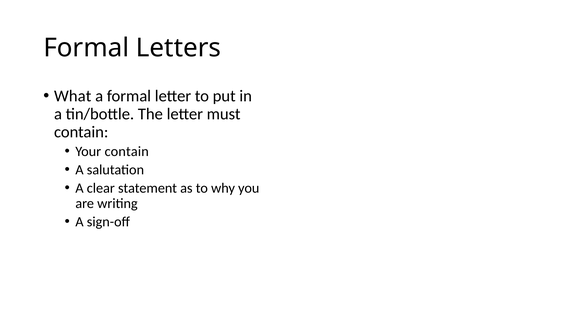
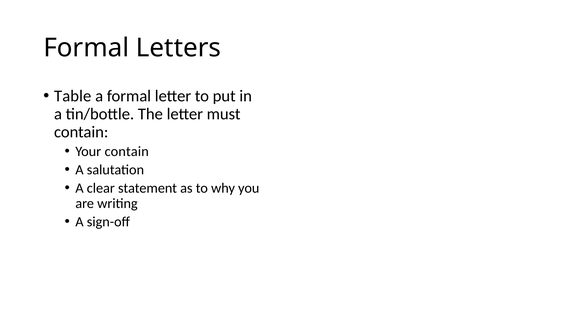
What: What -> Table
